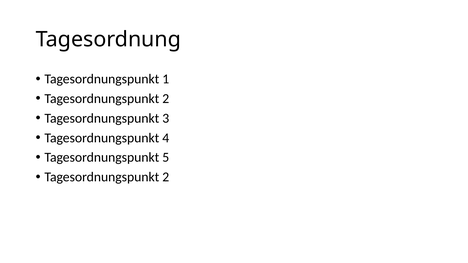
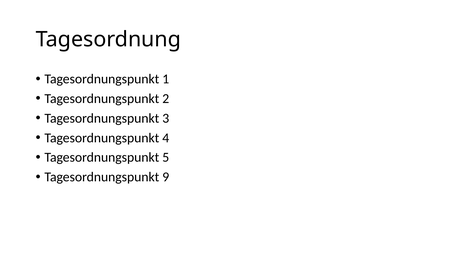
2 at (166, 177): 2 -> 9
